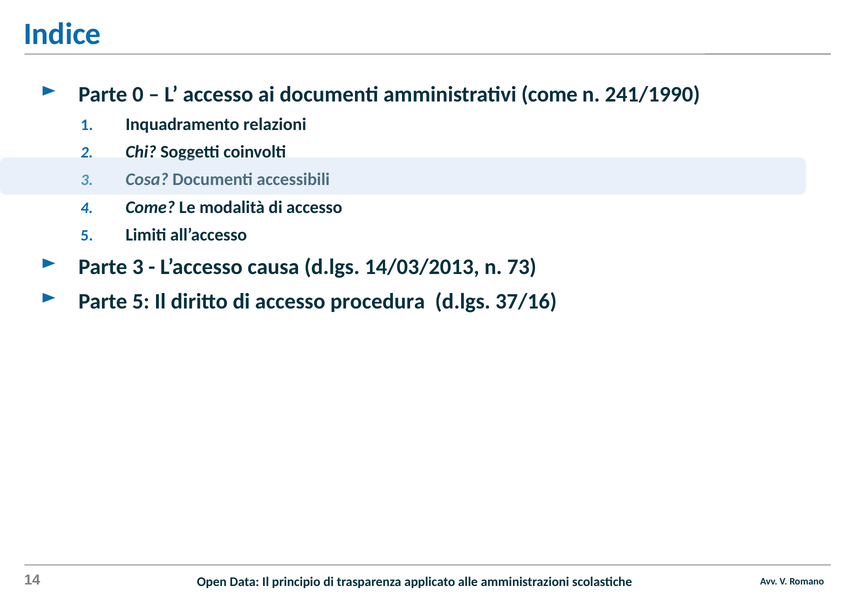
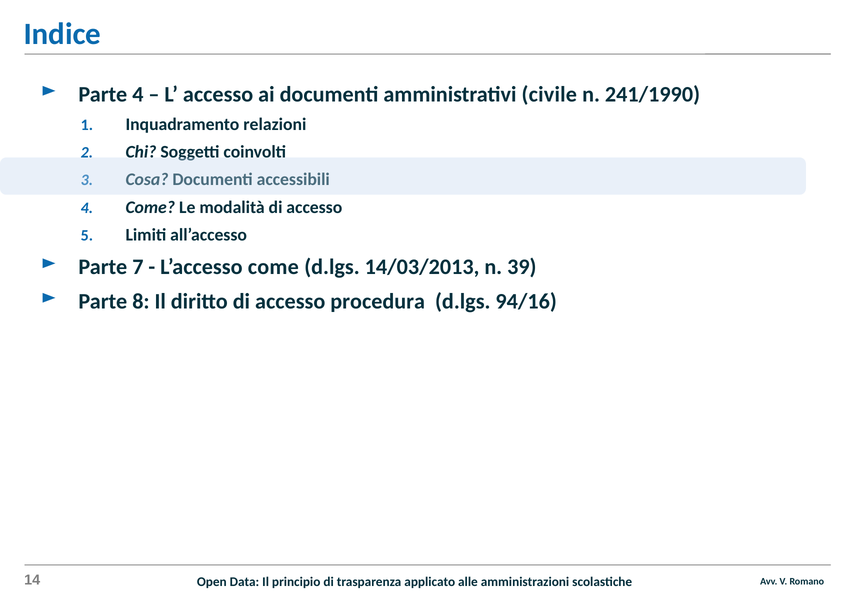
Parte 0: 0 -> 4
amministrativi come: come -> civile
Parte 3: 3 -> 7
L’accesso causa: causa -> come
73: 73 -> 39
Parte 5: 5 -> 8
37/16: 37/16 -> 94/16
